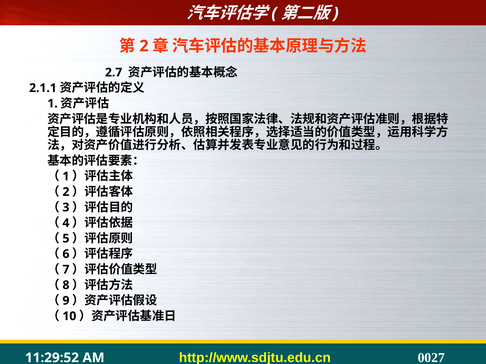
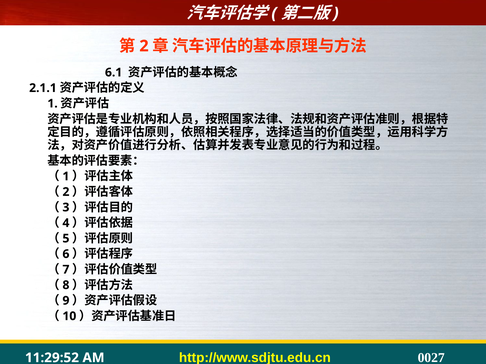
2.7: 2.7 -> 6.1
